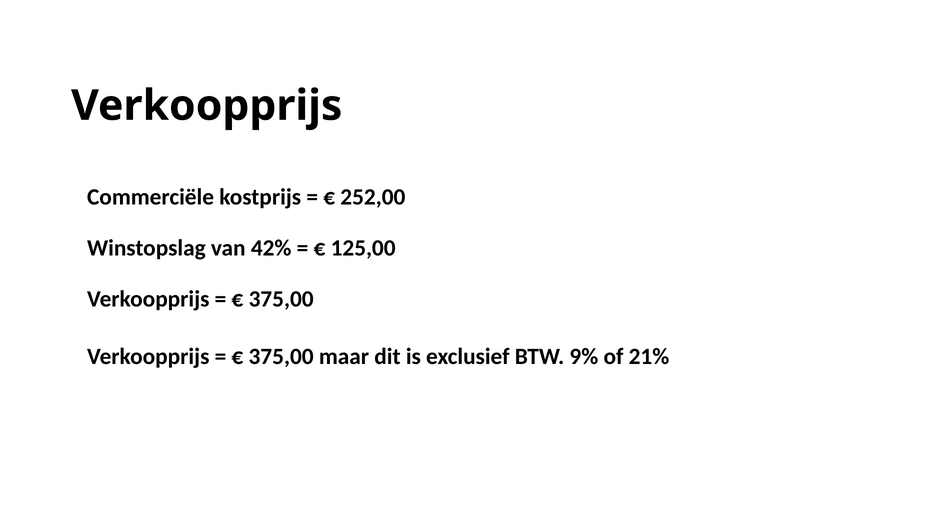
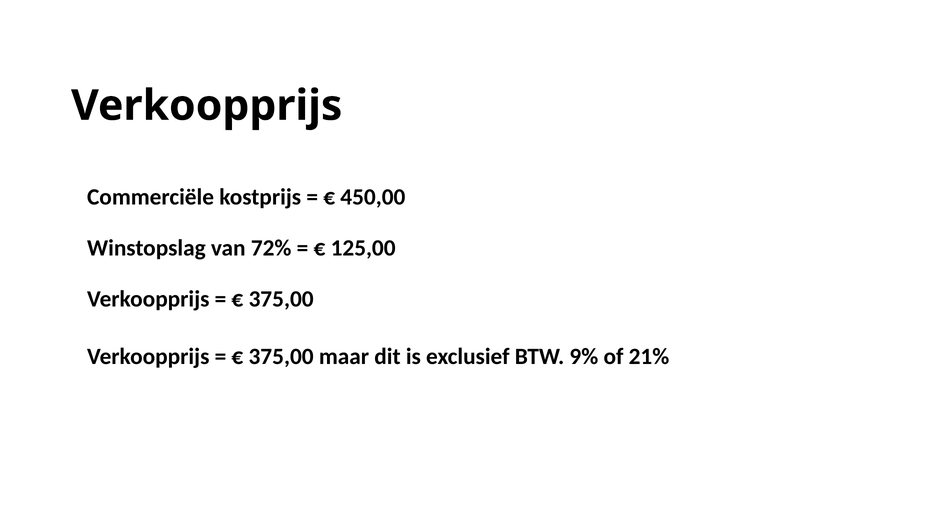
252,00: 252,00 -> 450,00
42%: 42% -> 72%
